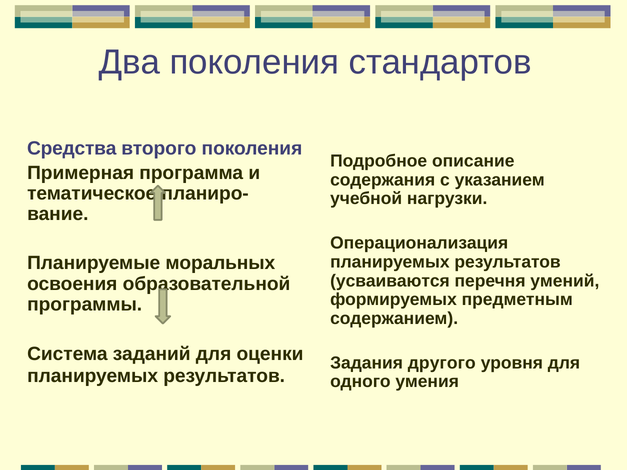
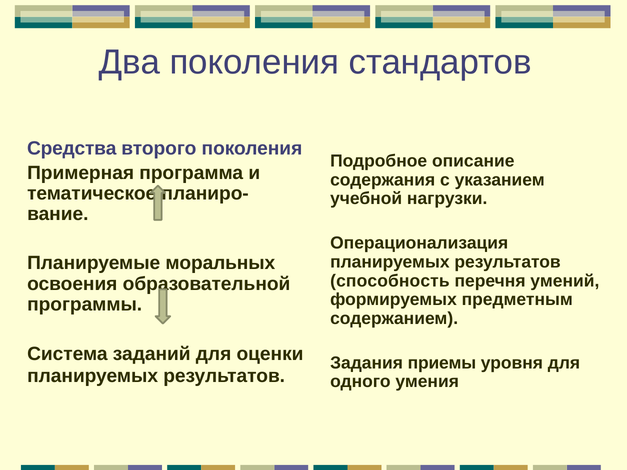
усваиваются: усваиваются -> способность
другого: другого -> приемы
